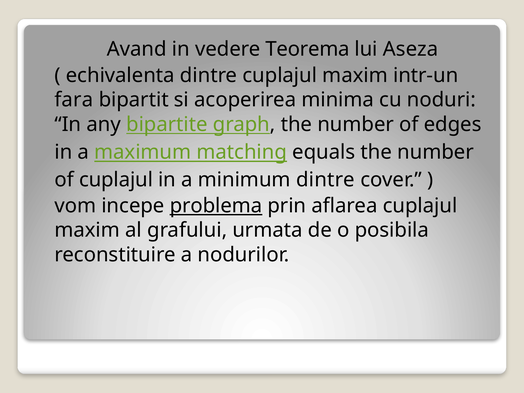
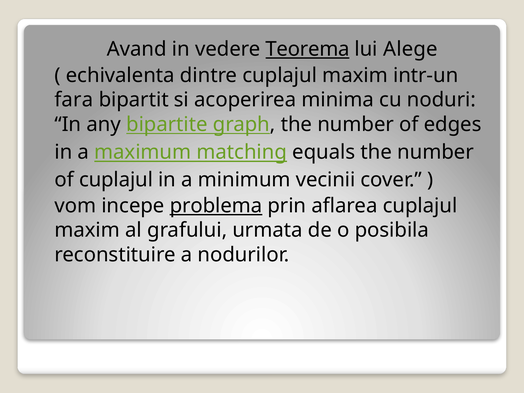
Teorema underline: none -> present
Aseza: Aseza -> Alege
minimum dintre: dintre -> vecinii
